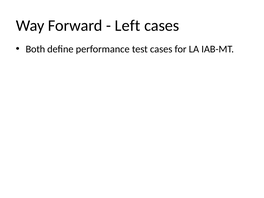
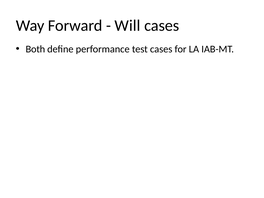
Left: Left -> Will
